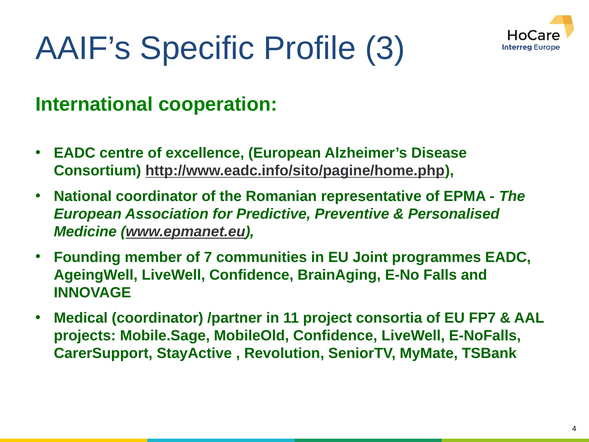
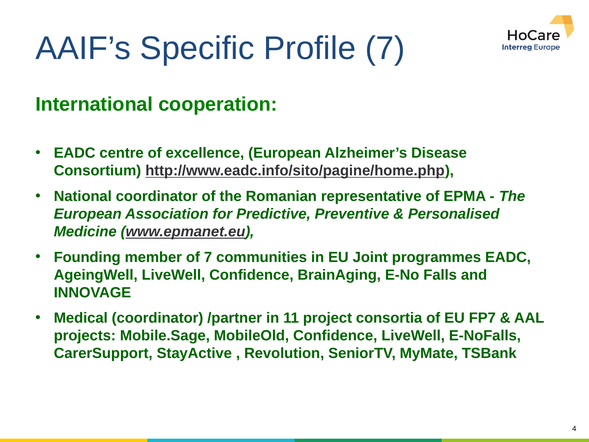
Profile 3: 3 -> 7
